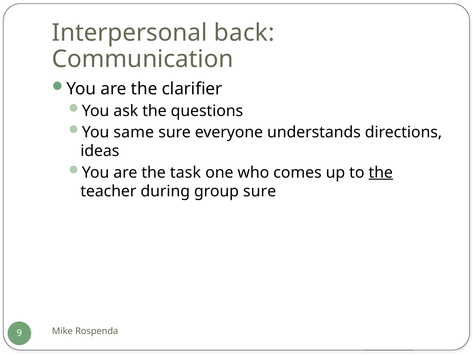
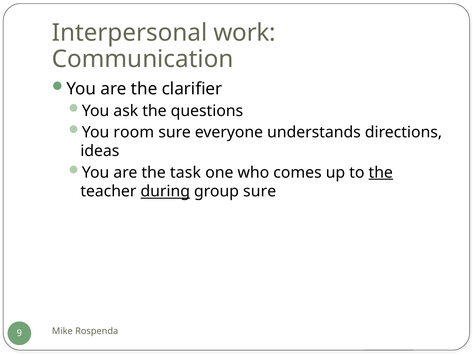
back: back -> work
same: same -> room
during underline: none -> present
